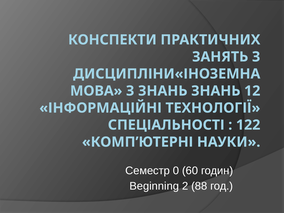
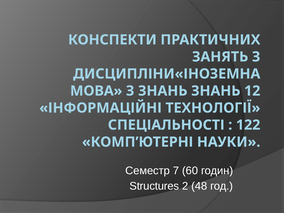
0: 0 -> 7
Beginning: Beginning -> Structures
88: 88 -> 48
